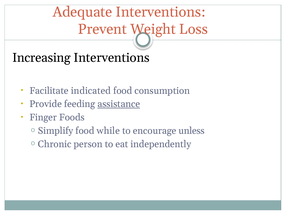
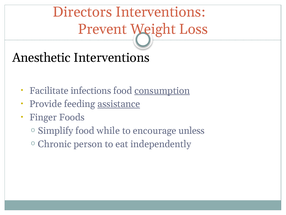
Adequate: Adequate -> Directors
Increasing: Increasing -> Anesthetic
indicated: indicated -> infections
consumption underline: none -> present
